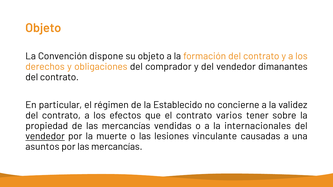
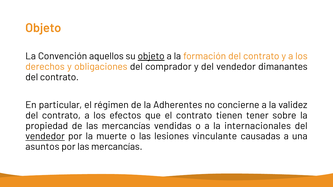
dispone: dispone -> aquellos
objeto at (151, 56) underline: none -> present
Establecido: Establecido -> Adherentes
varios: varios -> tienen
